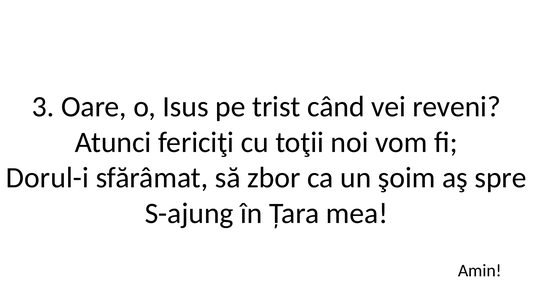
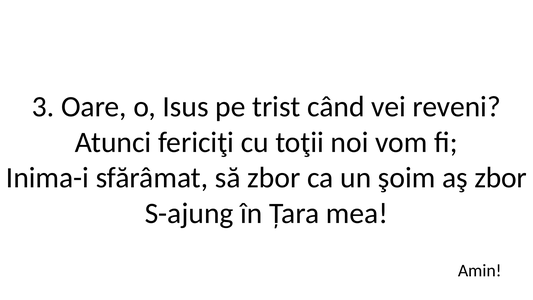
Dorul-i: Dorul-i -> Inima-i
aş spre: spre -> zbor
